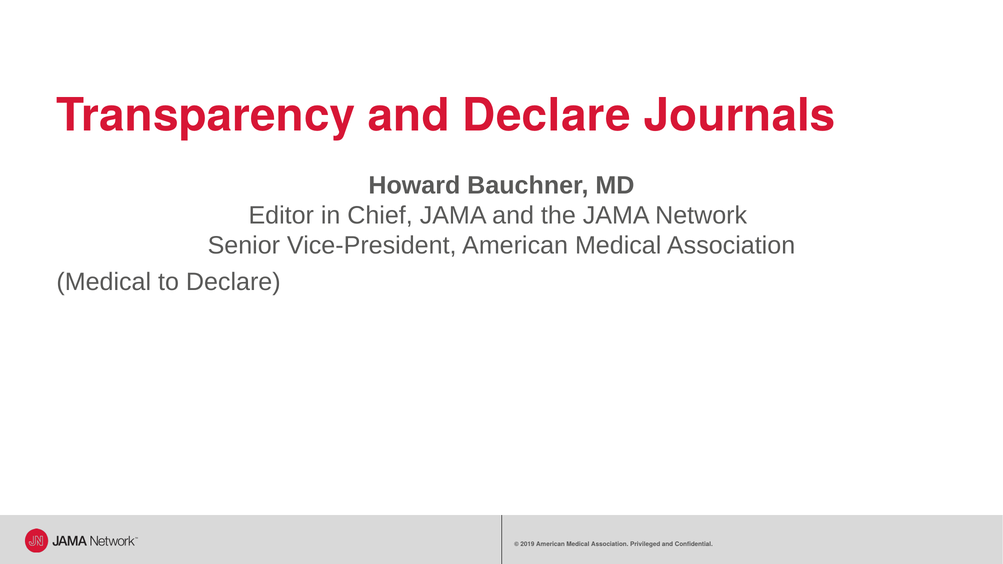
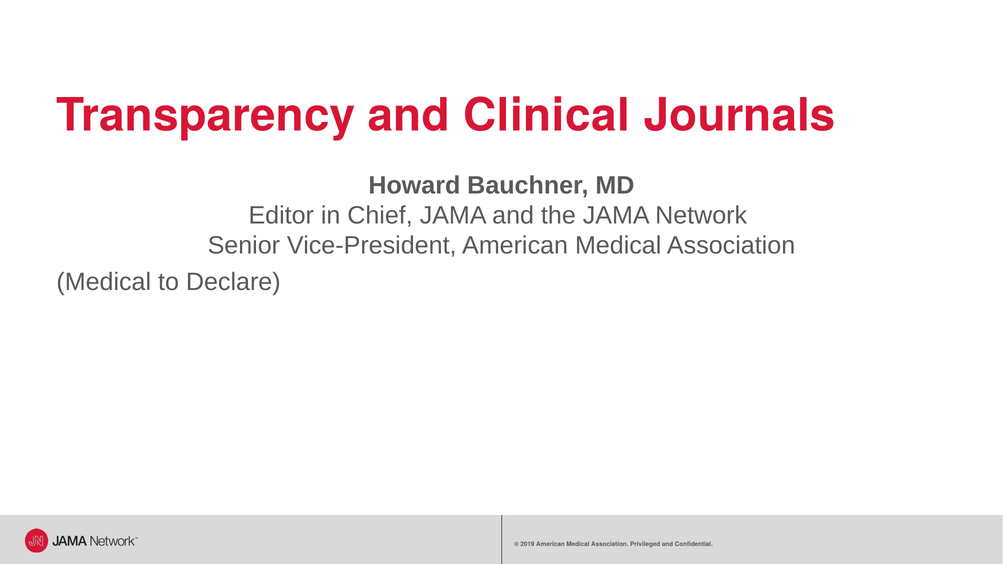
and Declare: Declare -> Clinical
